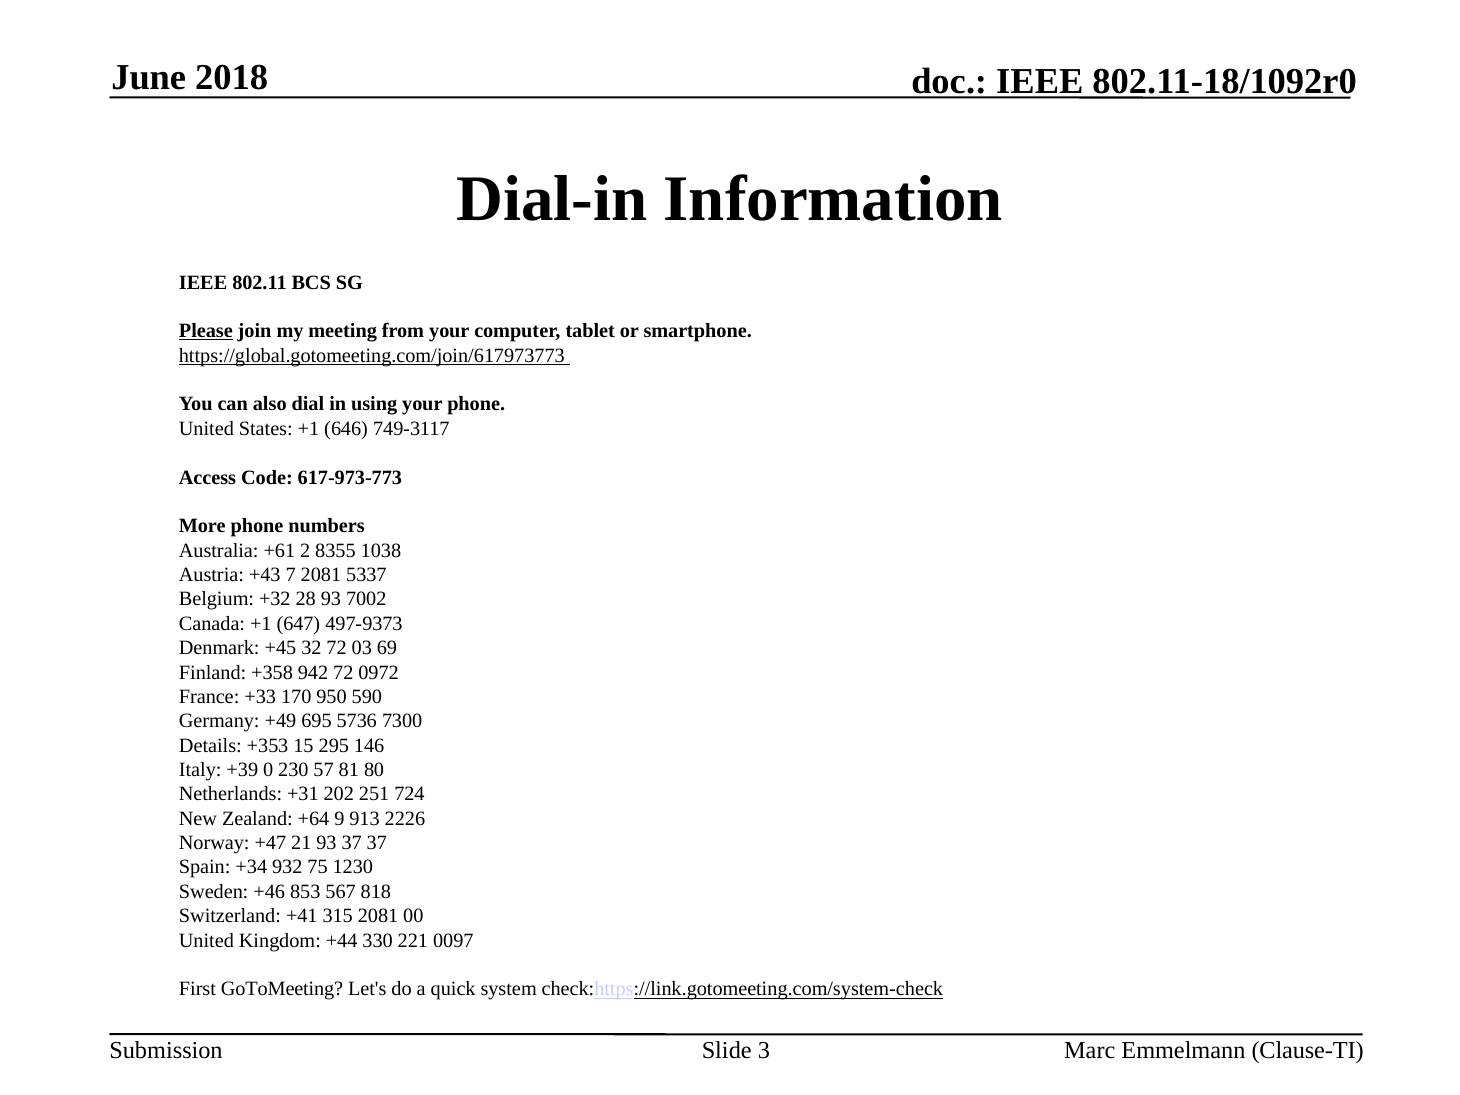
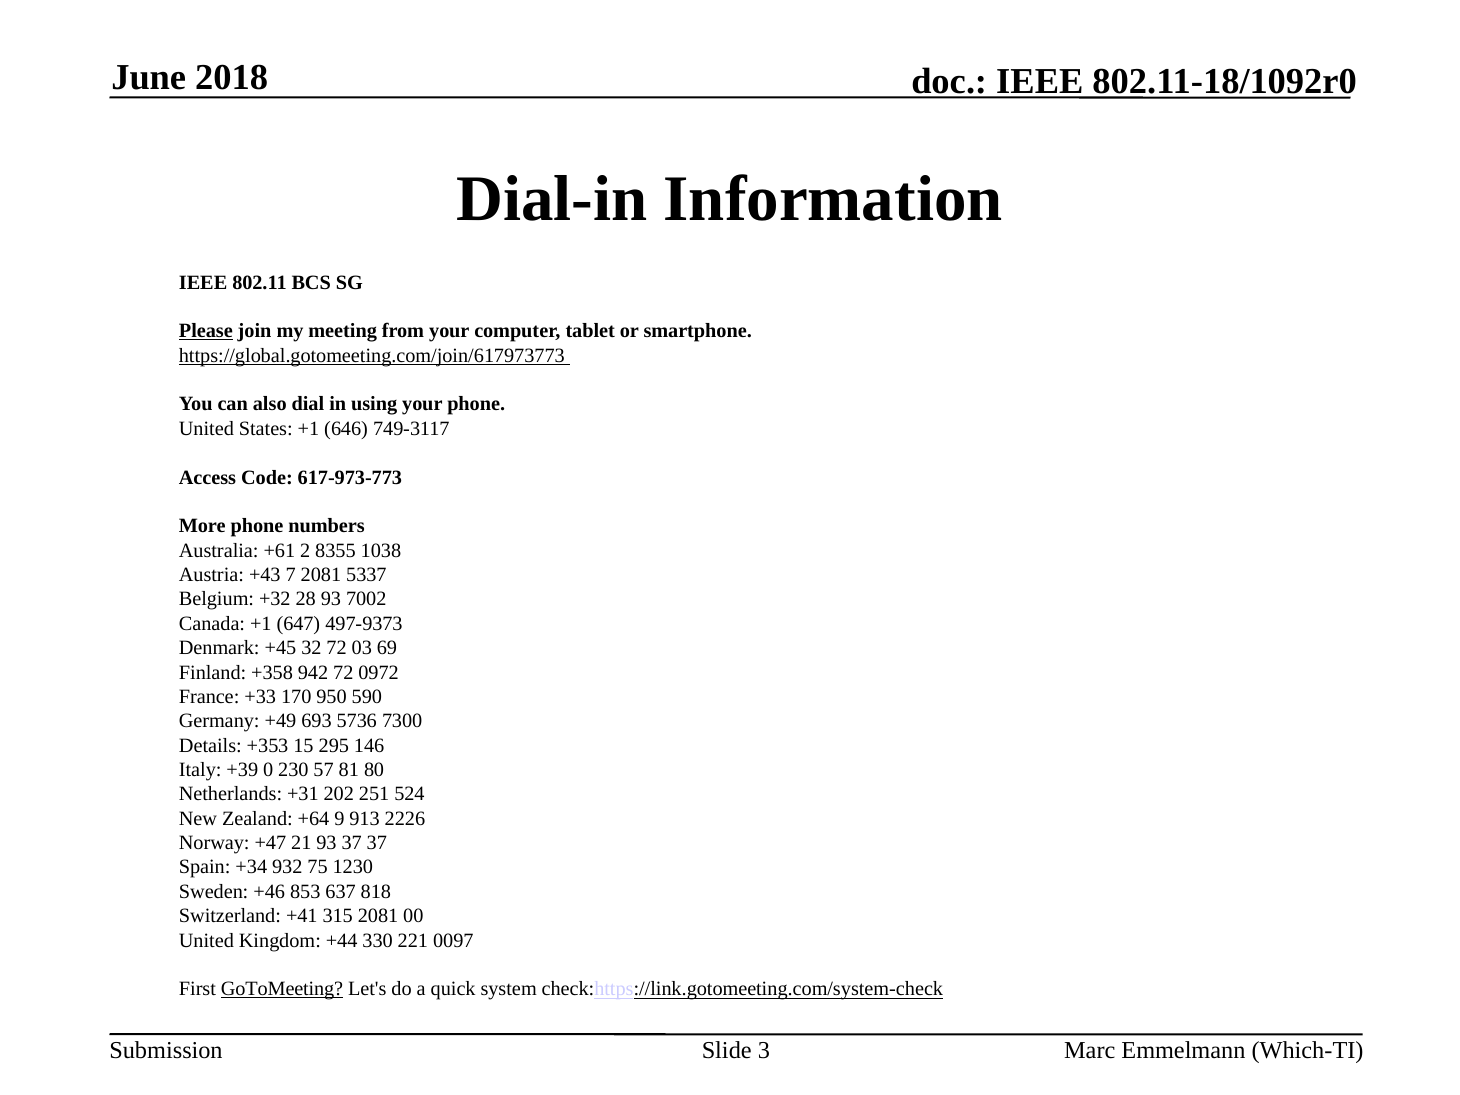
695: 695 -> 693
724: 724 -> 524
567: 567 -> 637
GoToMeeting underline: none -> present
Clause-TI: Clause-TI -> Which-TI
